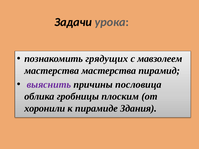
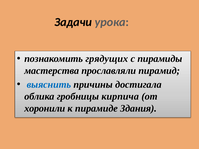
мавзолеем: мавзолеем -> пирамиды
мастерства мастерства: мастерства -> прославляли
выяснить colour: purple -> blue
пословица: пословица -> достигала
плоским: плоским -> кирпича
